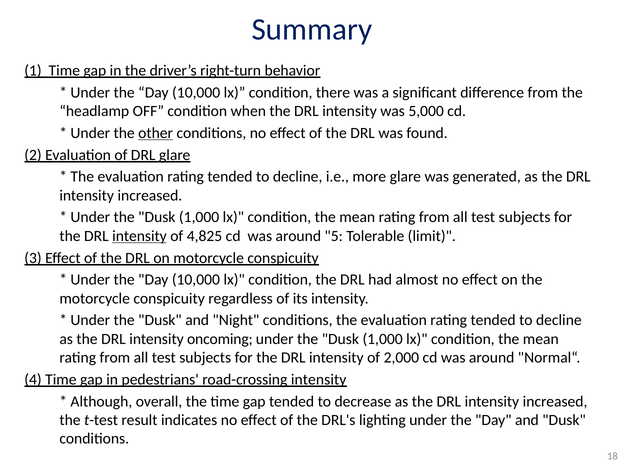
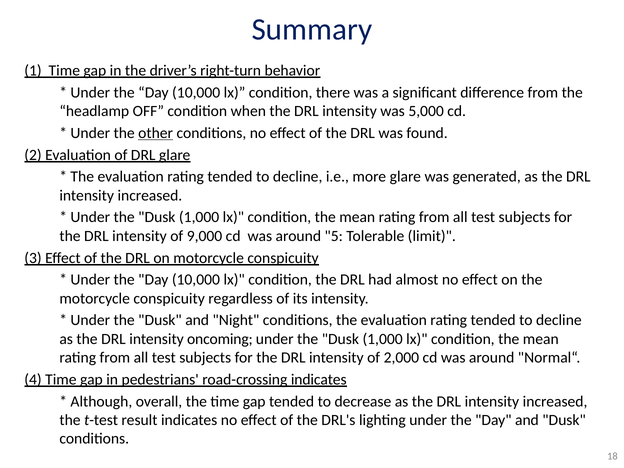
intensity at (140, 236) underline: present -> none
4,825: 4,825 -> 9,000
road-crossing intensity: intensity -> indicates
